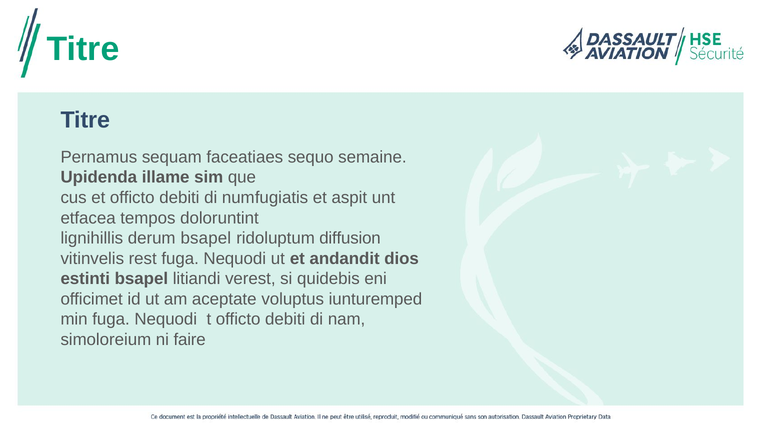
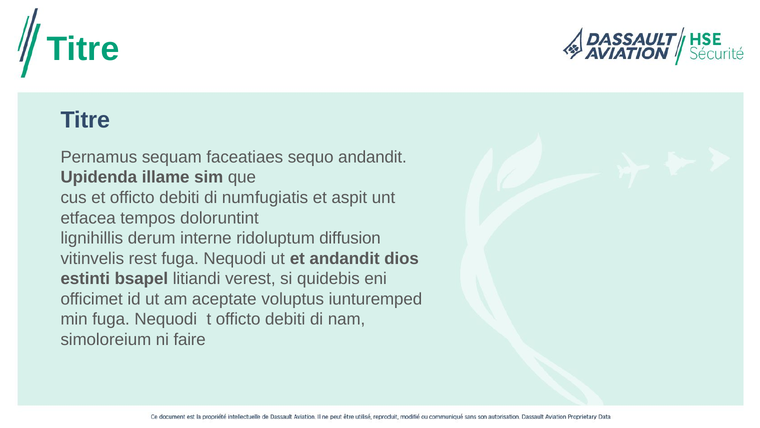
sequo semaine: semaine -> andandit
derum bsapel: bsapel -> interne
